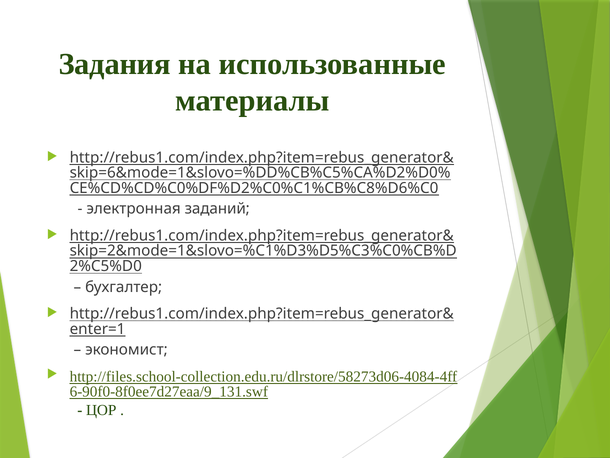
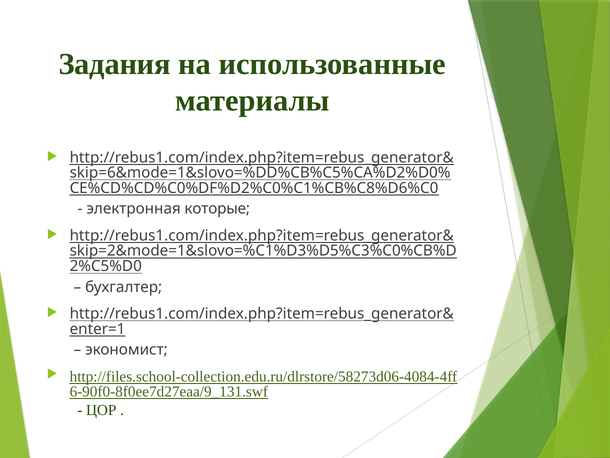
заданий: заданий -> которые
